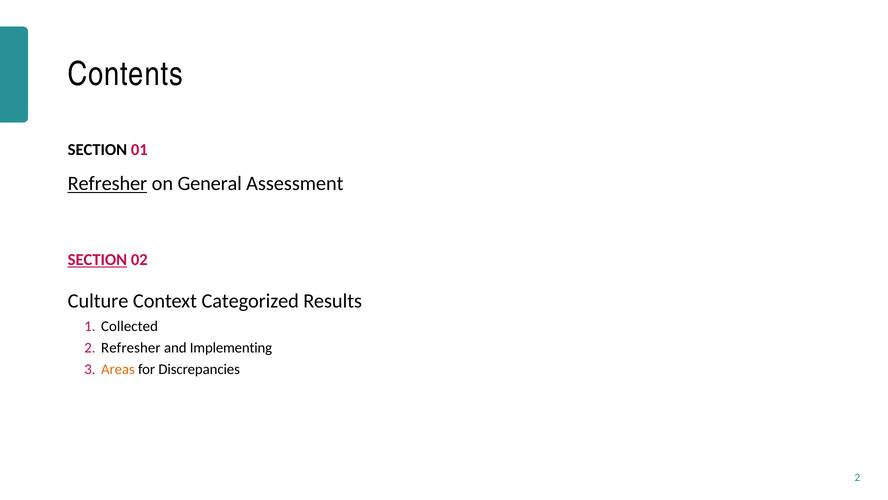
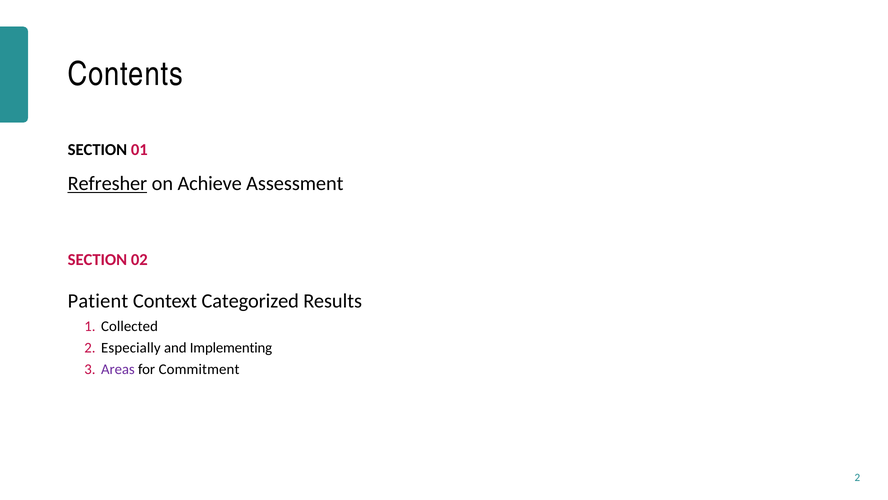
General: General -> Achieve
SECTION at (97, 260) underline: present -> none
Culture: Culture -> Patient
2 Refresher: Refresher -> Especially
Areas colour: orange -> purple
Discrepancies: Discrepancies -> Commitment
